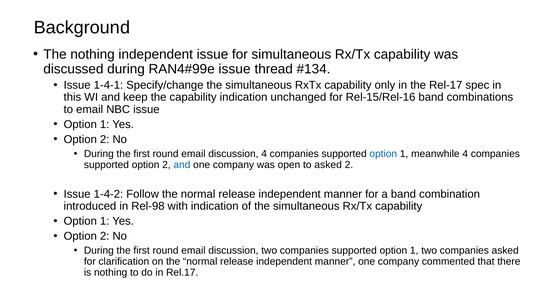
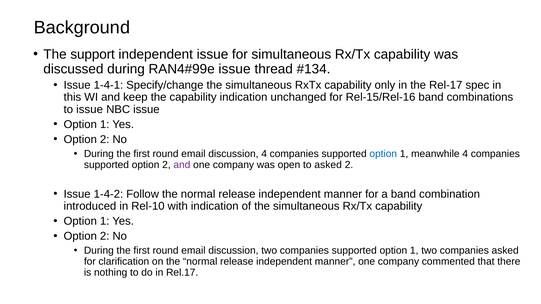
The nothing: nothing -> support
to email: email -> issue
and at (182, 165) colour: blue -> purple
Rel-98: Rel-98 -> Rel-10
